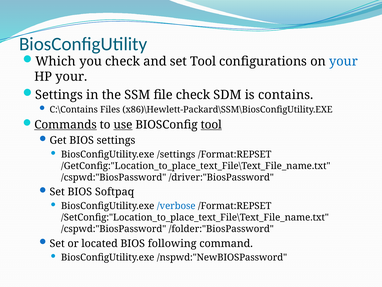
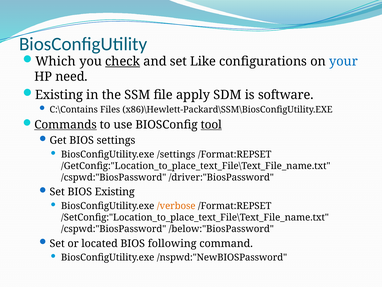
check at (123, 61) underline: none -> present
set Tool: Tool -> Like
HP your: your -> need
Settings at (59, 95): Settings -> Existing
file check: check -> apply
contains: contains -> software
use underline: present -> none
BIOS Softpaq: Softpaq -> Existing
/verbose colour: blue -> orange
/folder:"BiosPassword: /folder:"BiosPassword -> /below:"BiosPassword
